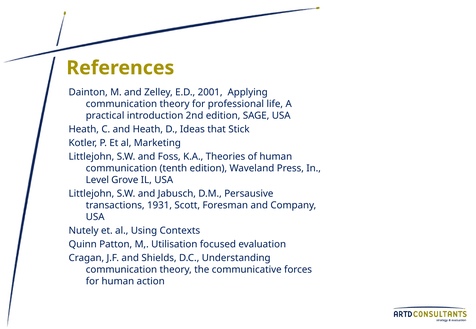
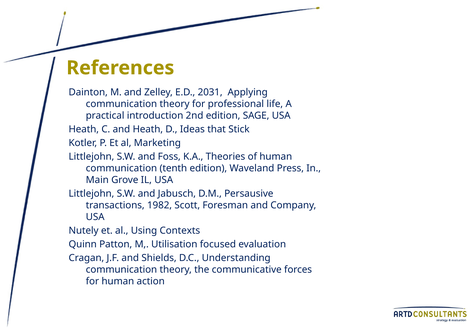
2001: 2001 -> 2031
Level: Level -> Main
1931: 1931 -> 1982
